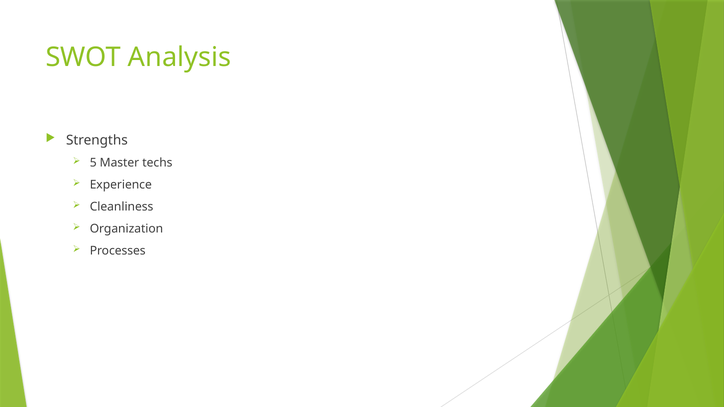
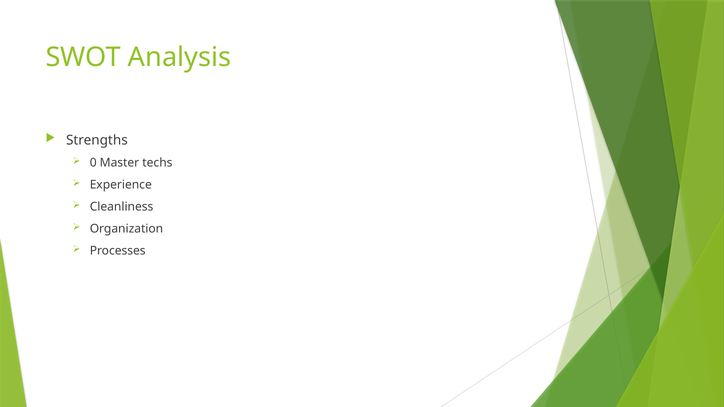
5: 5 -> 0
